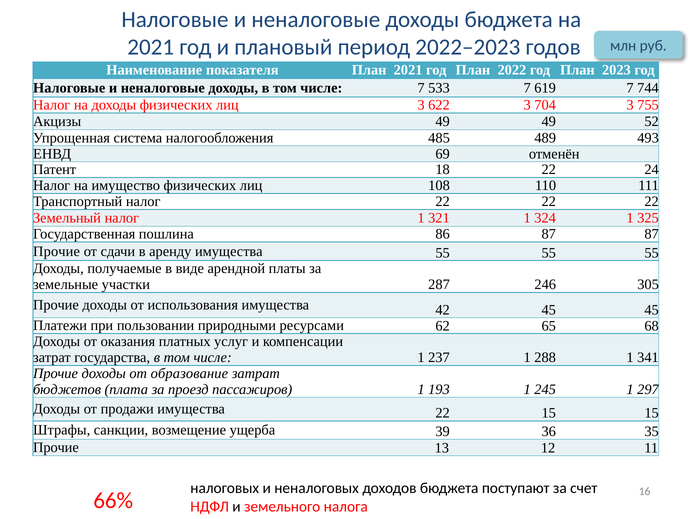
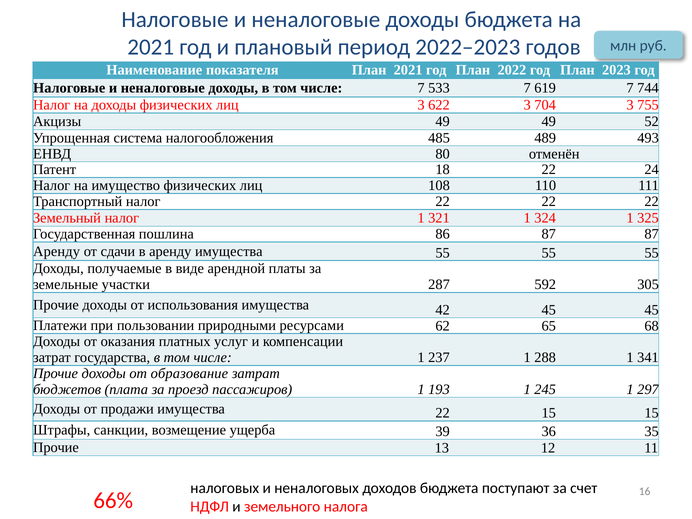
69: 69 -> 80
Прочие at (57, 251): Прочие -> Аренду
246: 246 -> 592
